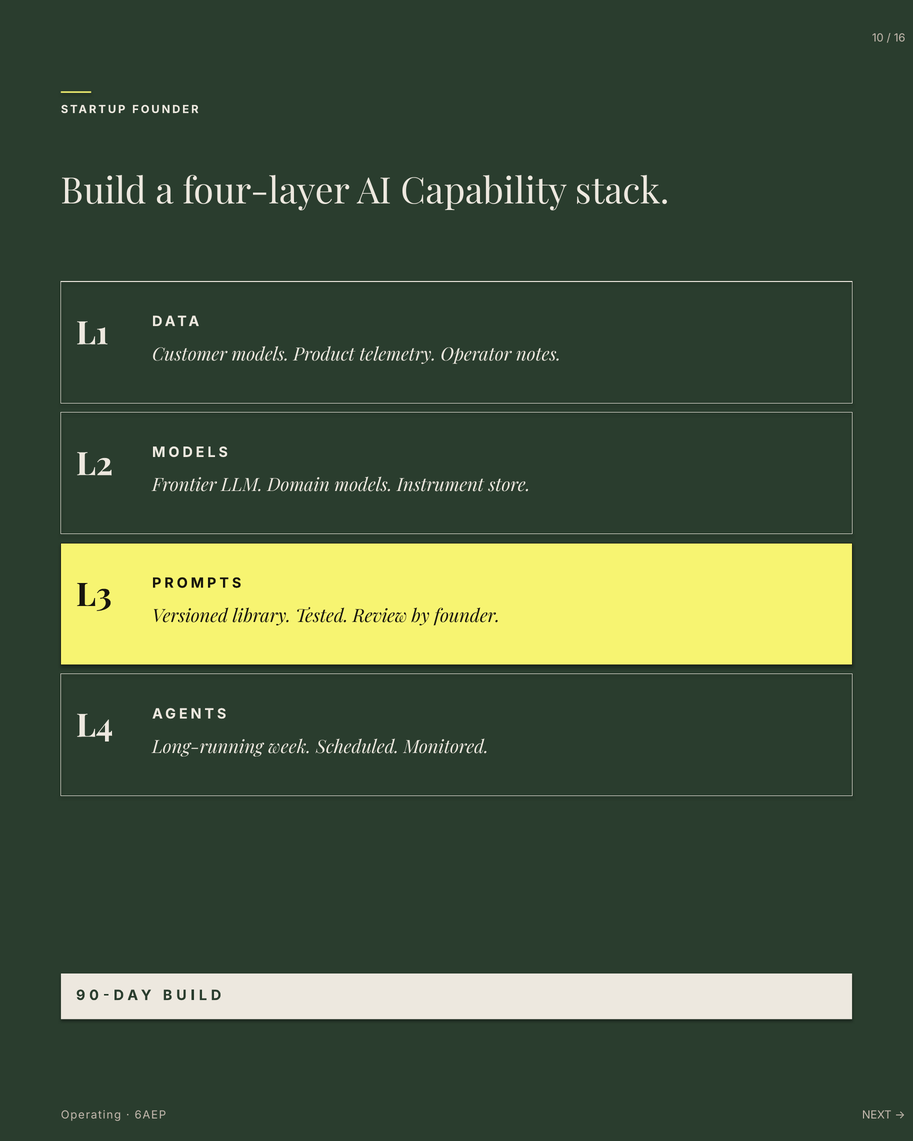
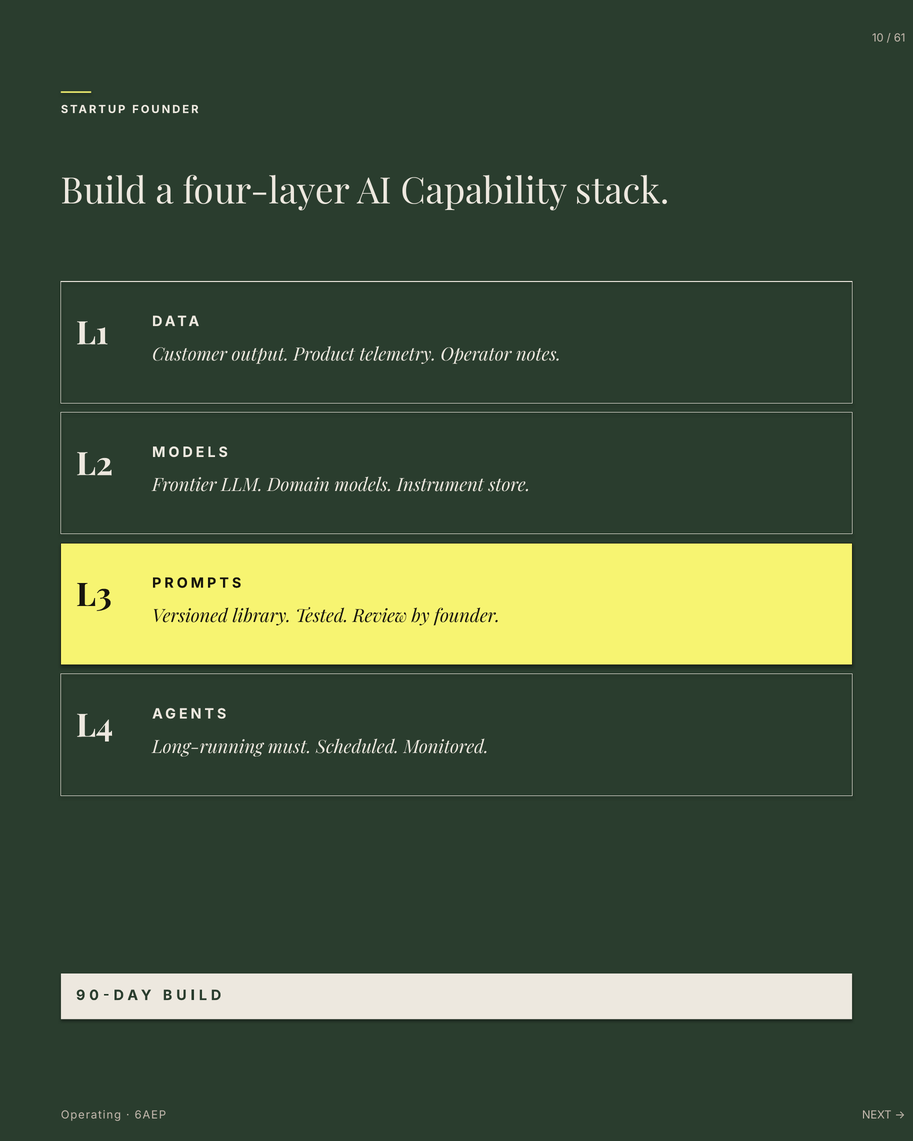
16: 16 -> 61
Customer models: models -> output
week: week -> must
